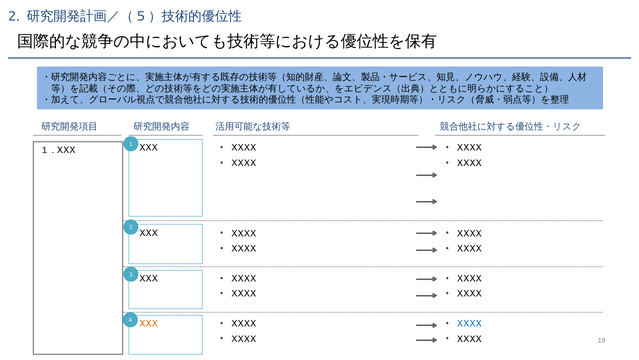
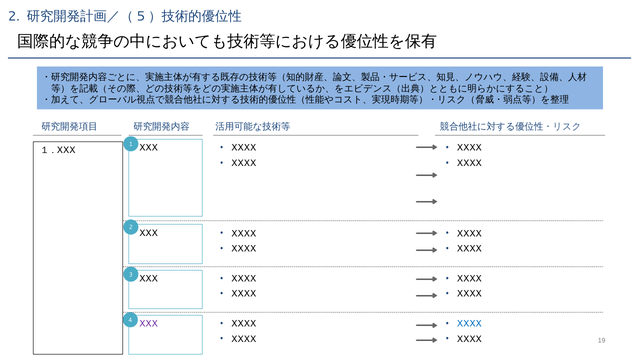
XXX at (148, 323) colour: orange -> purple
